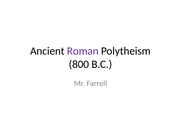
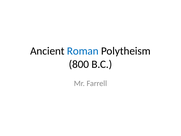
Roman colour: purple -> blue
